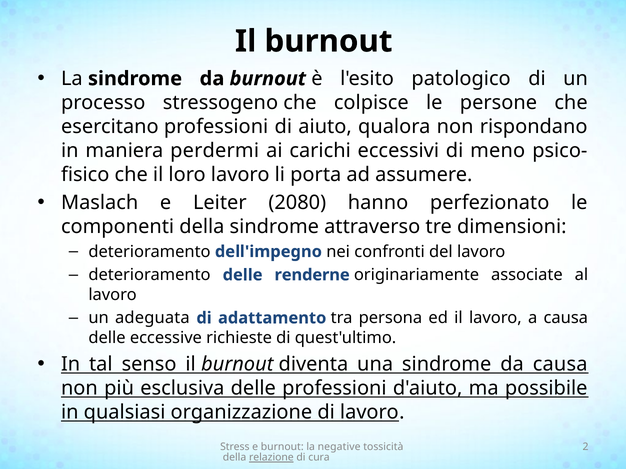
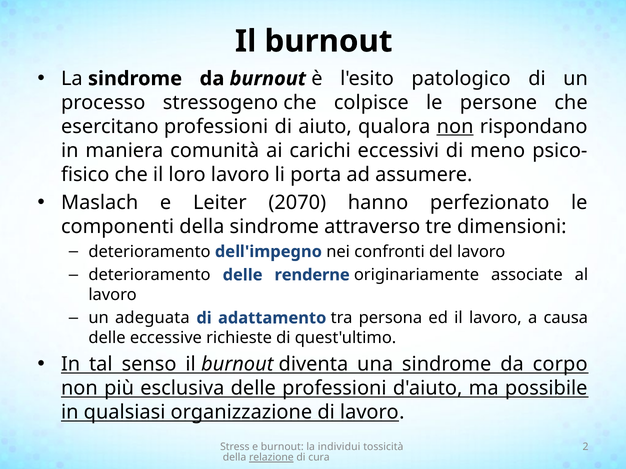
non at (455, 127) underline: none -> present
perdermi: perdermi -> comunità
2080: 2080 -> 2070
da causa: causa -> corpo
negative: negative -> individui
